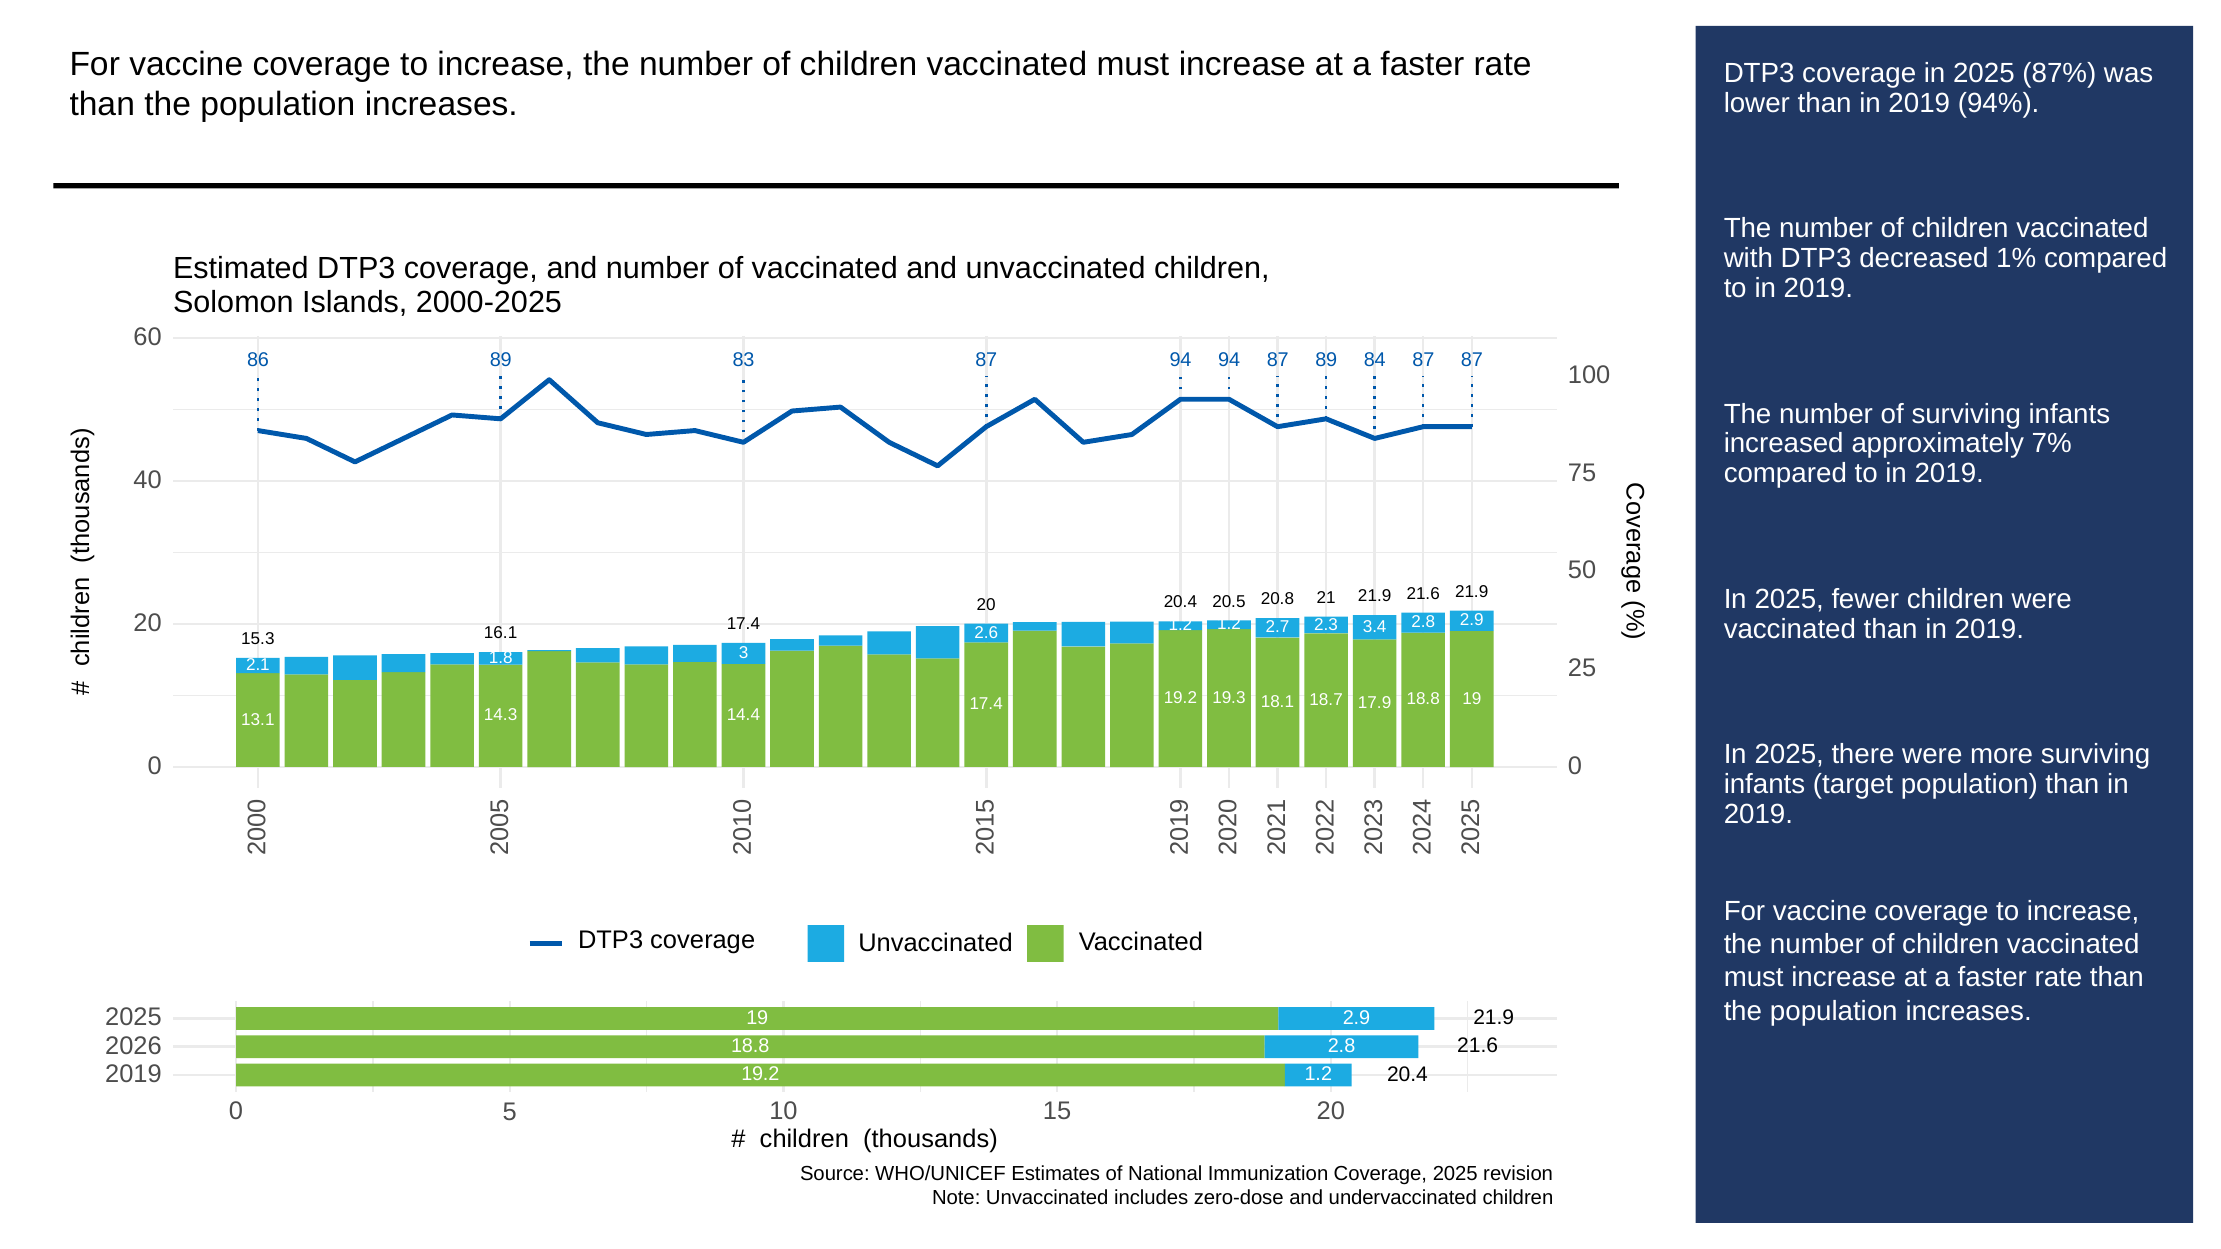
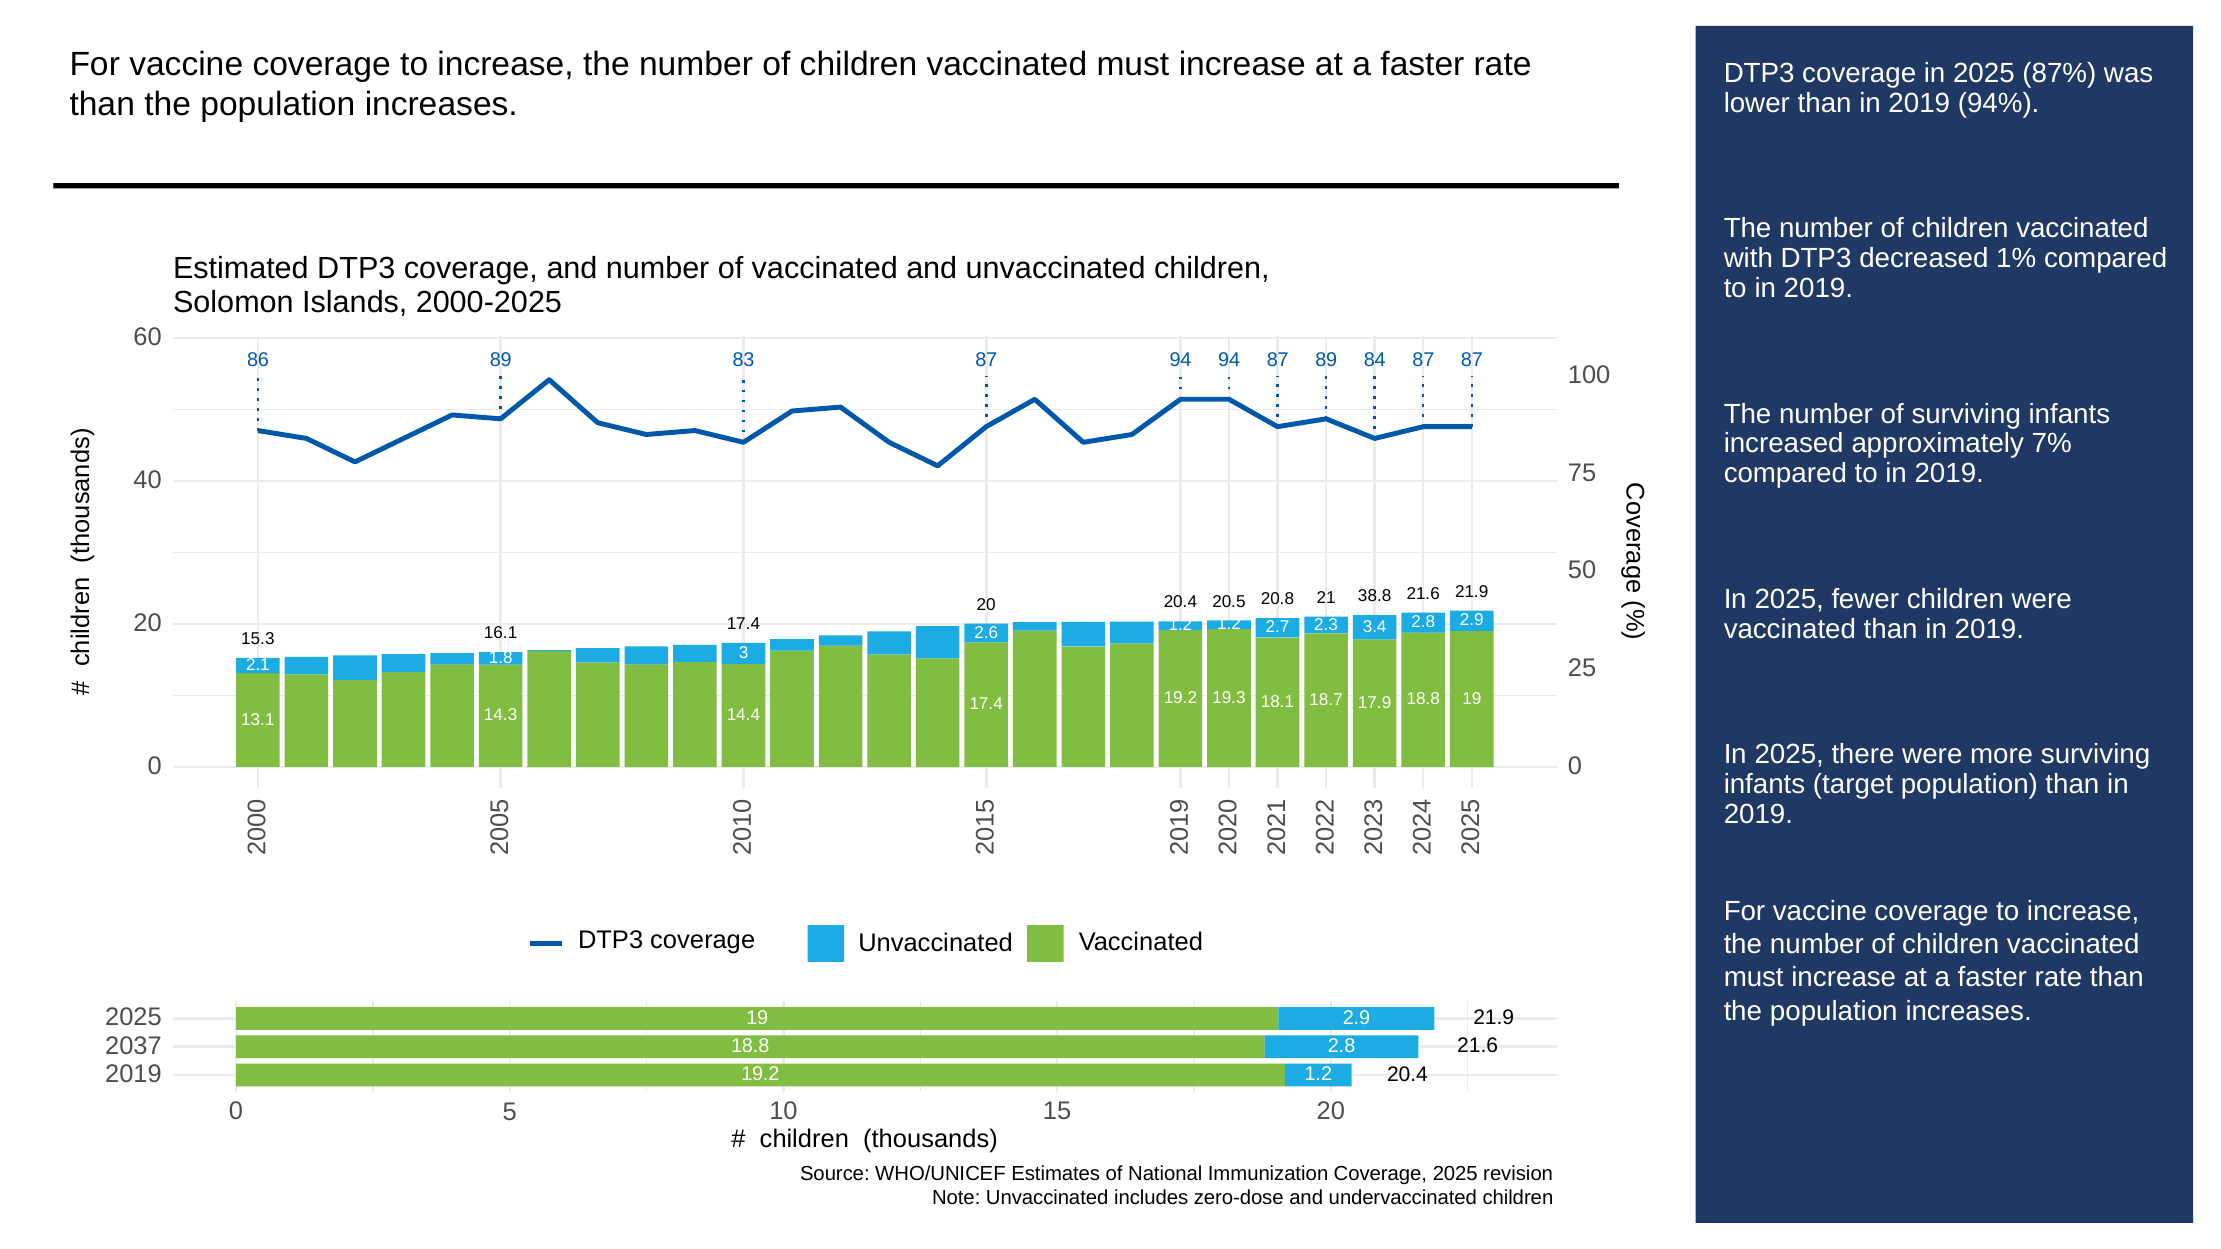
21 21.9: 21.9 -> 38.8
2026: 2026 -> 2037
